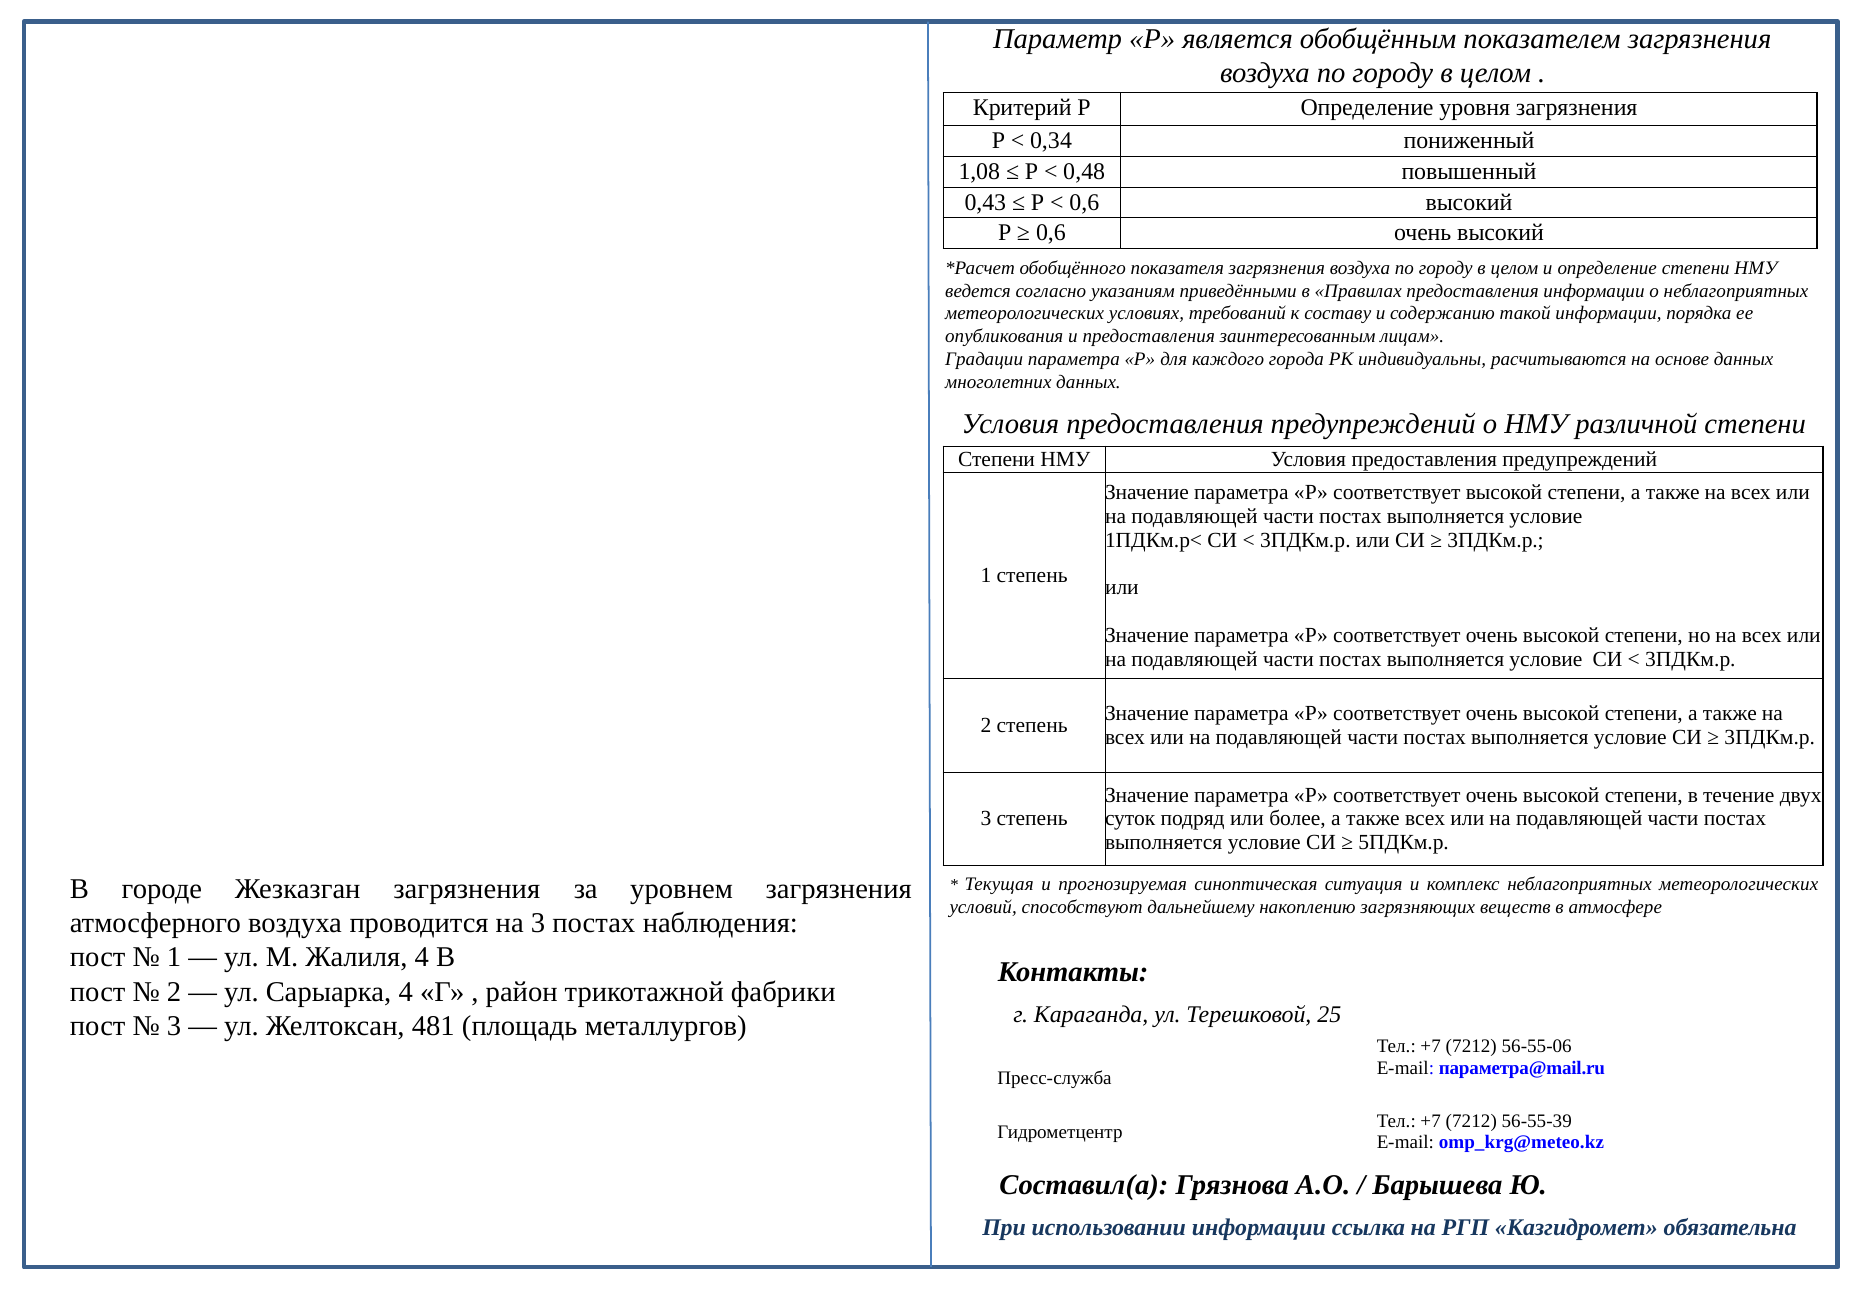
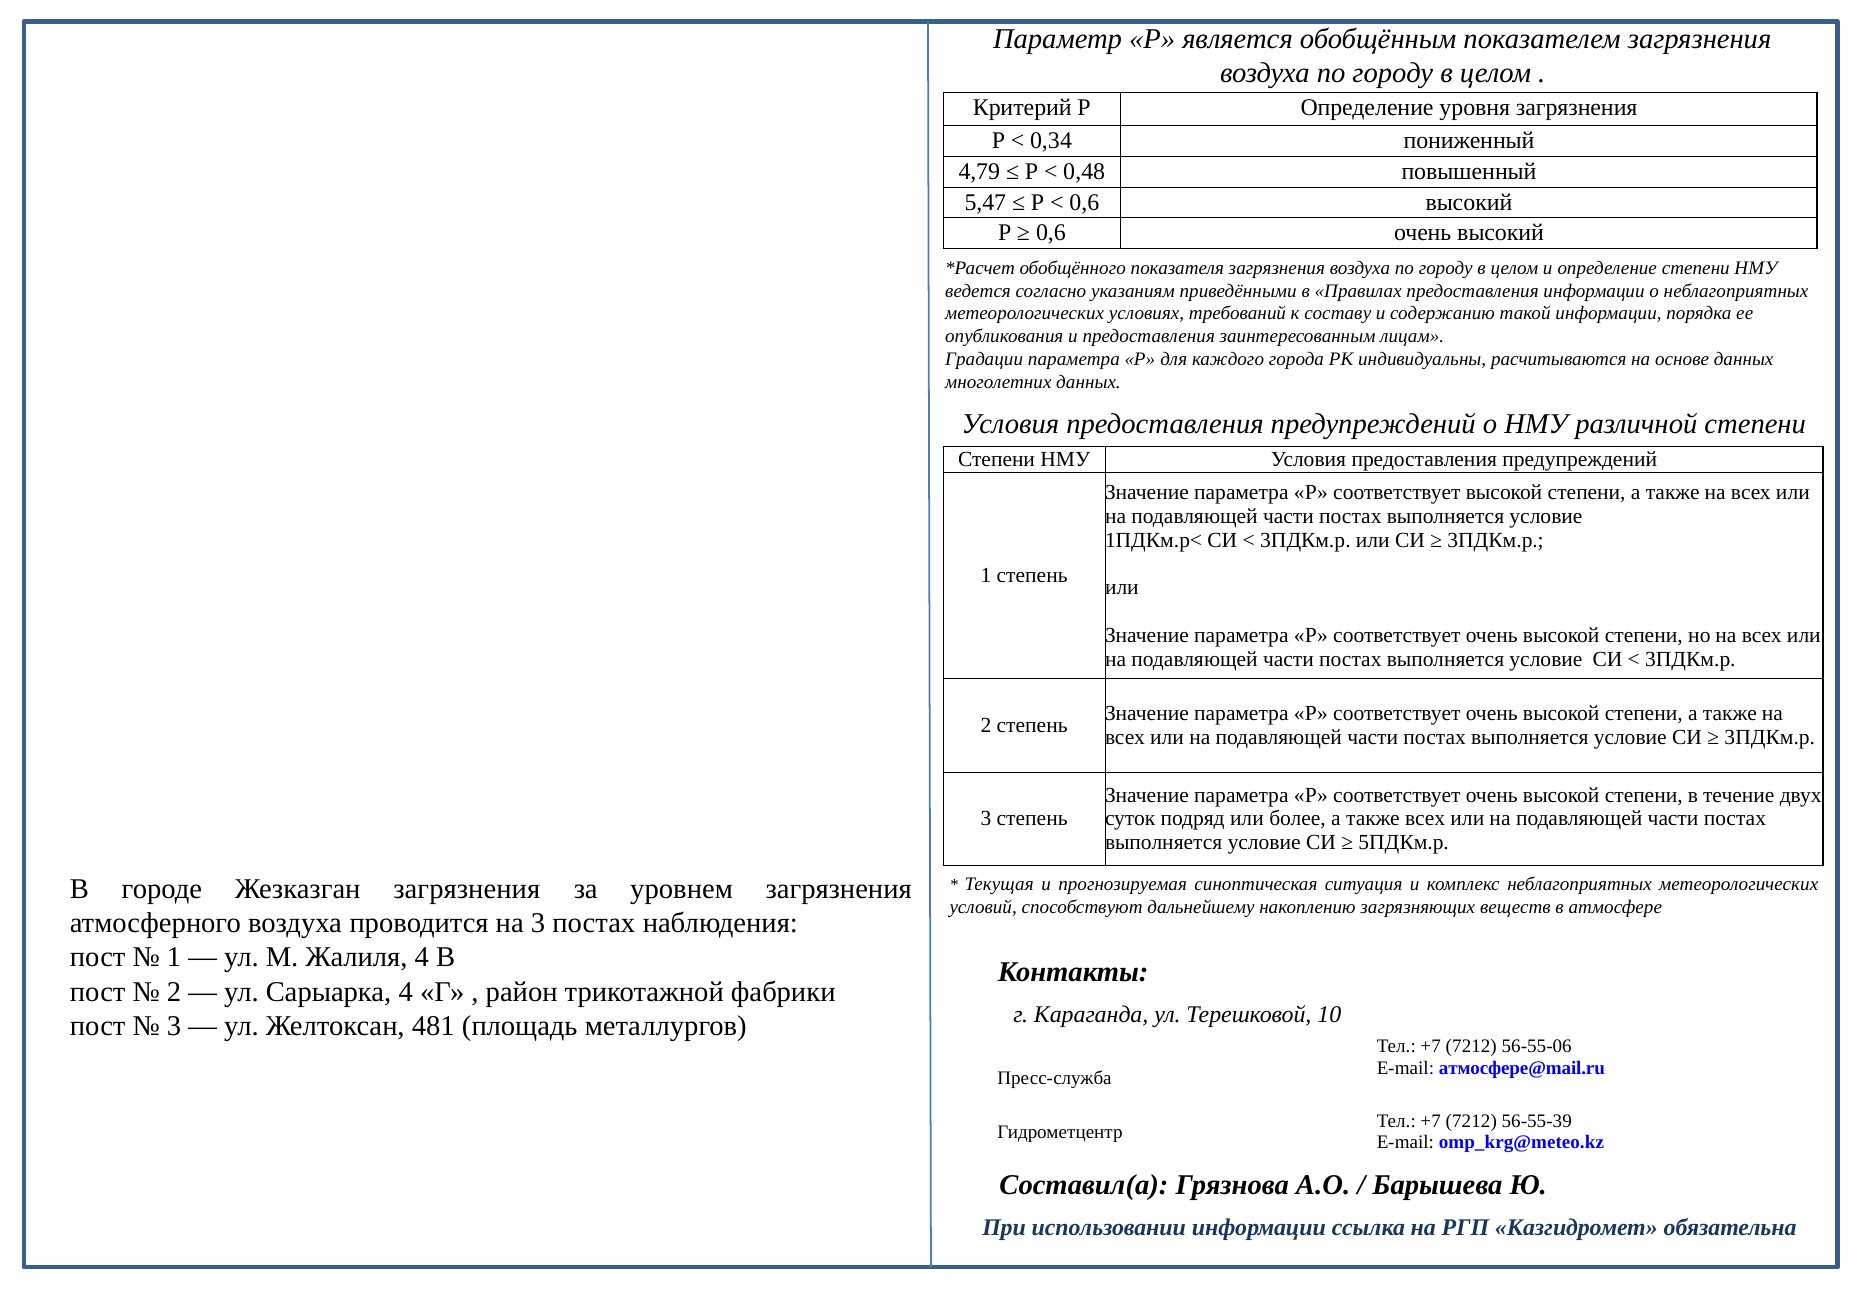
1,08: 1,08 -> 4,79
0,43: 0,43 -> 5,47
25: 25 -> 10
параметра@mail.ru: параметра@mail.ru -> атмосфере@mail.ru
